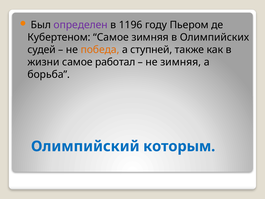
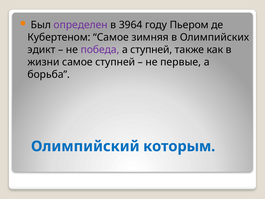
1196: 1196 -> 3964
судей: судей -> эдикт
победа colour: orange -> purple
самое работал: работал -> ступней
не зимняя: зимняя -> первые
